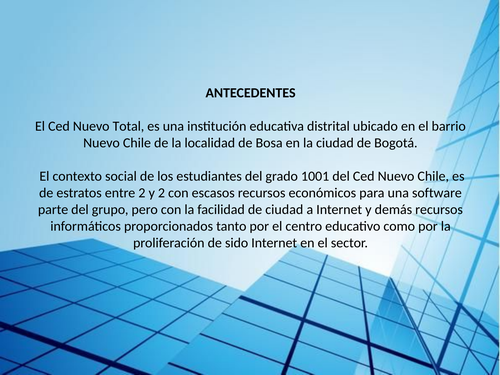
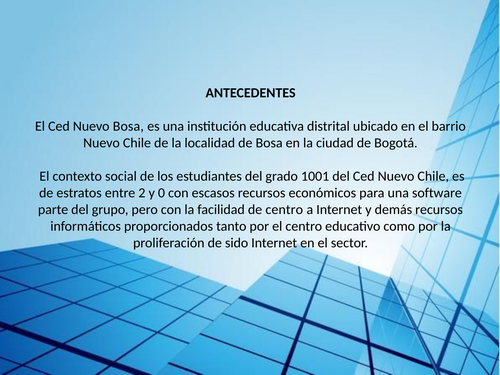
Nuevo Total: Total -> Bosa
y 2: 2 -> 0
de ciudad: ciudad -> centro
